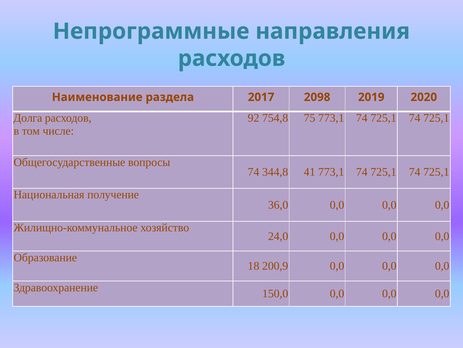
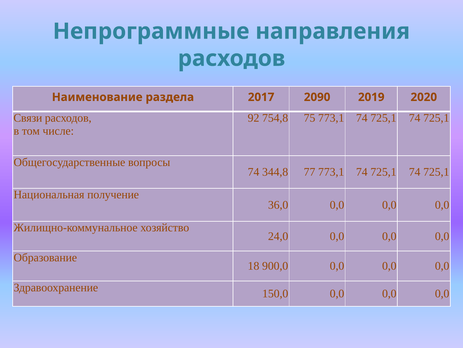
2098: 2098 -> 2090
Долга: Долга -> Связи
41: 41 -> 77
200,9: 200,9 -> 900,0
